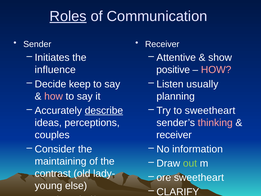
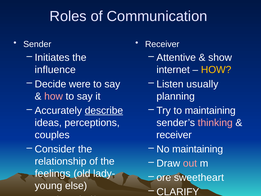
Roles underline: present -> none
positive: positive -> internet
HOW at (216, 70) colour: pink -> yellow
keep: keep -> were
to sweetheart: sweetheart -> maintaining
No information: information -> maintaining
maintaining: maintaining -> relationship
out colour: light green -> pink
contrast: contrast -> feelings
